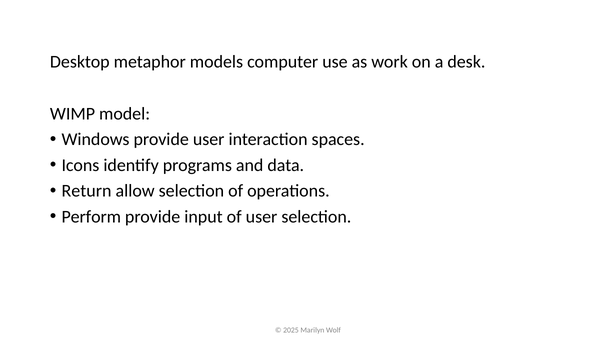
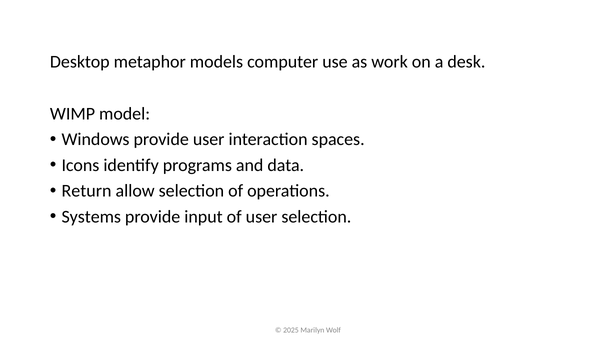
Perform: Perform -> Systems
